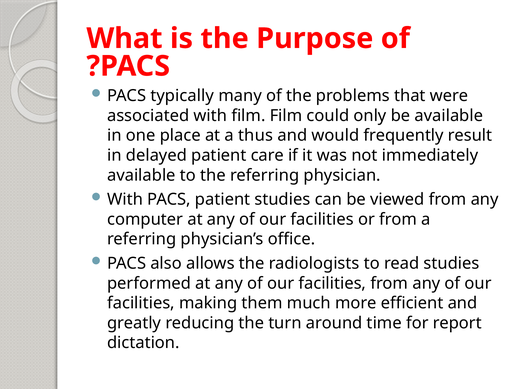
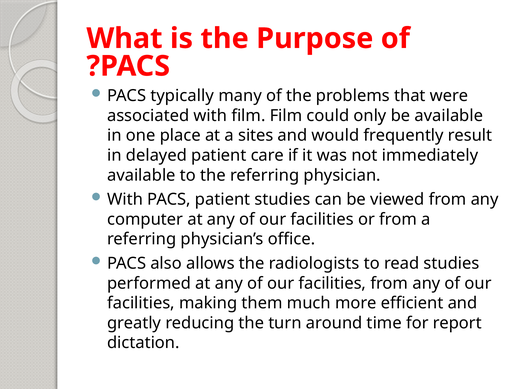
thus: thus -> sites
